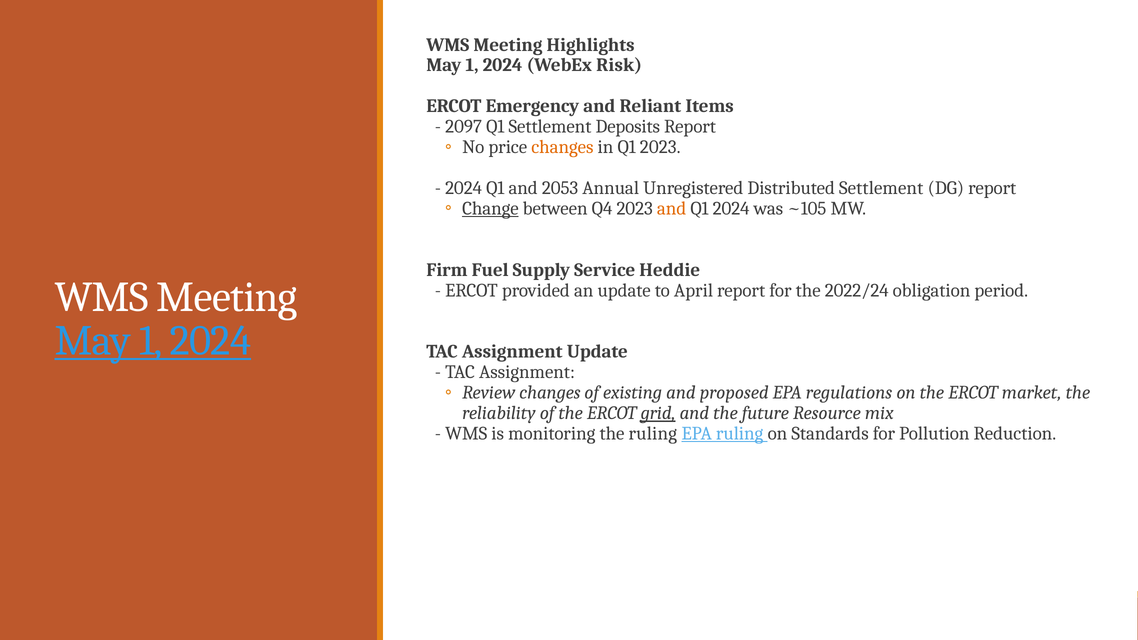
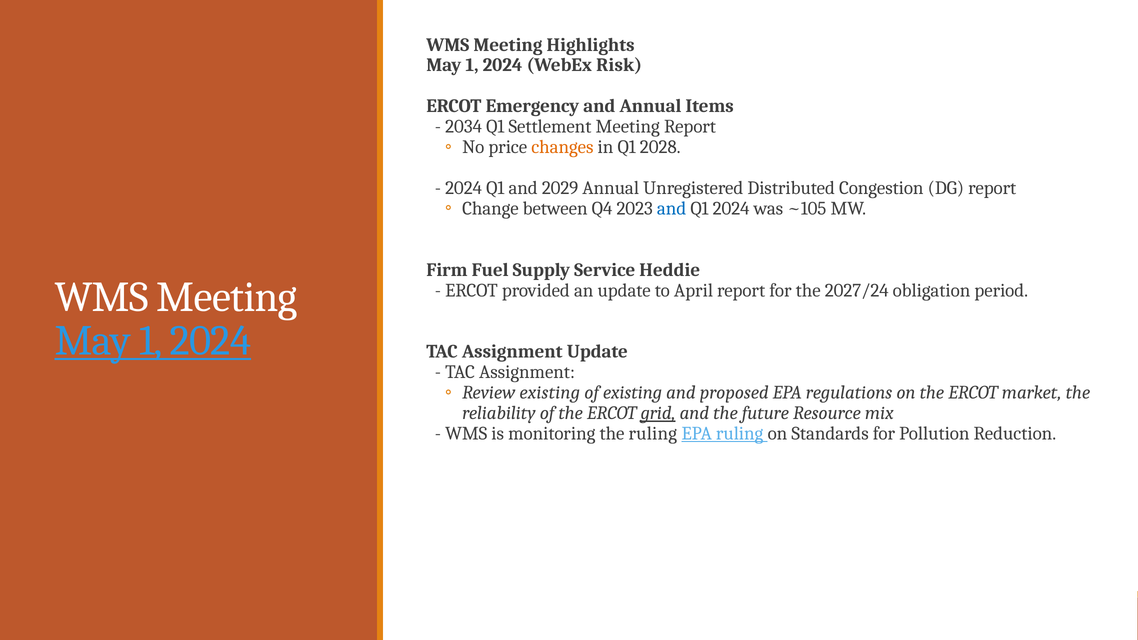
and Reliant: Reliant -> Annual
2097: 2097 -> 2034
Settlement Deposits: Deposits -> Meeting
Q1 2023: 2023 -> 2028
2053: 2053 -> 2029
Distributed Settlement: Settlement -> Congestion
Change underline: present -> none
and at (672, 208) colour: orange -> blue
2022/24: 2022/24 -> 2027/24
Review changes: changes -> existing
